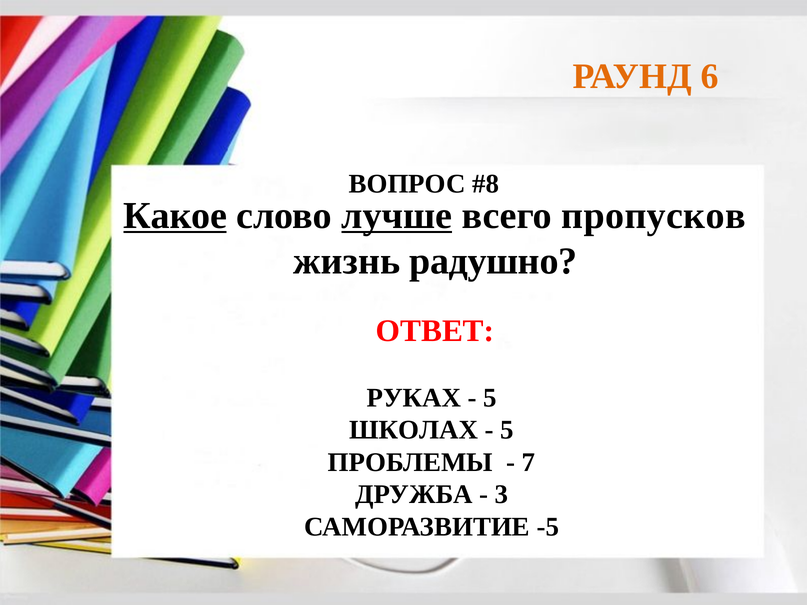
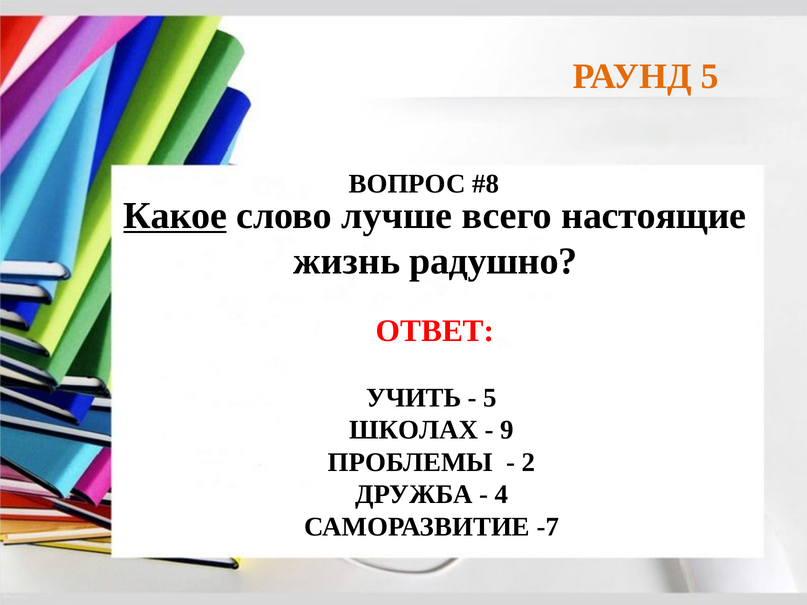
РАУНД 6: 6 -> 5
лучше underline: present -> none
пропусков: пропусков -> настоящие
РУКАХ: РУКАХ -> УЧИТЬ
5 at (507, 430): 5 -> 9
7: 7 -> 2
3: 3 -> 4
-5: -5 -> -7
